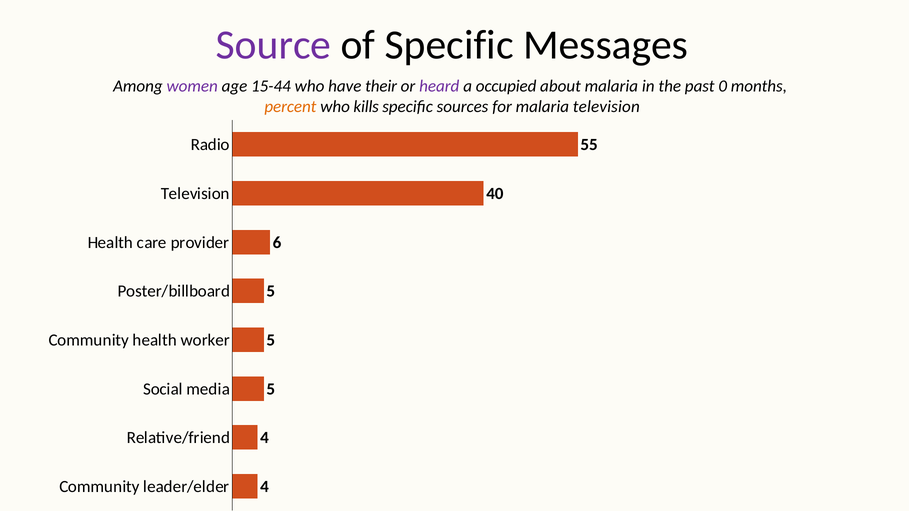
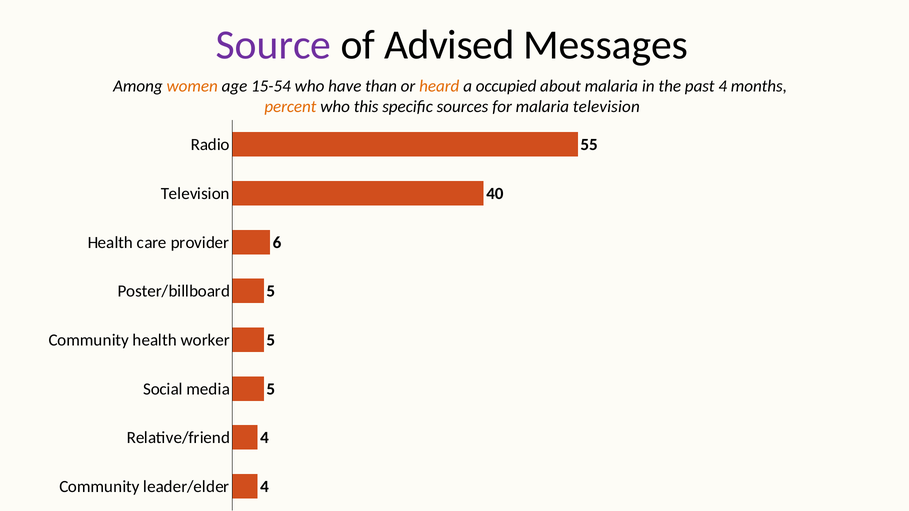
of Specific: Specific -> Advised
women colour: purple -> orange
15-44: 15-44 -> 15-54
their: their -> than
heard colour: purple -> orange
past 0: 0 -> 4
kills: kills -> this
